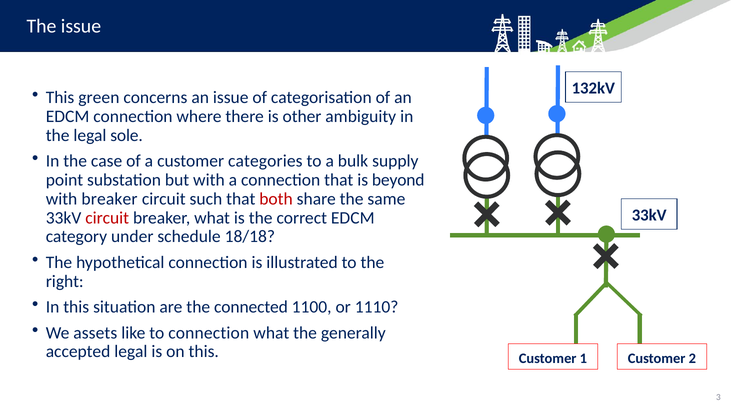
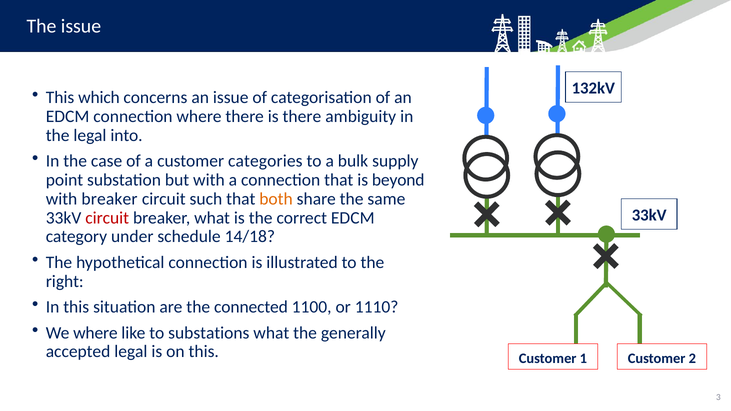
green: green -> which
is other: other -> there
sole: sole -> into
both colour: red -> orange
18/18: 18/18 -> 14/18
We assets: assets -> where
to connection: connection -> substations
